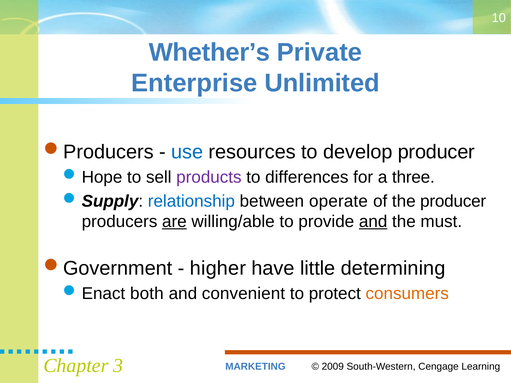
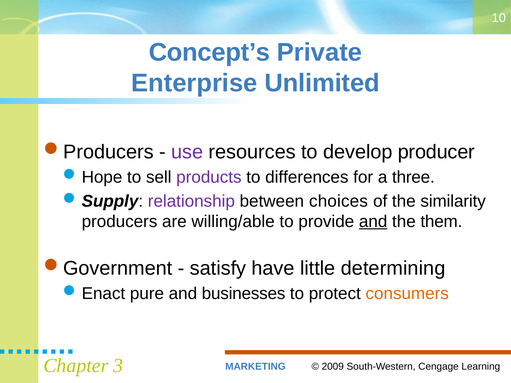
Whether’s: Whether’s -> Concept’s
use colour: blue -> purple
relationship colour: blue -> purple
operate: operate -> choices
the producer: producer -> similarity
are underline: present -> none
must: must -> them
higher: higher -> satisfy
both: both -> pure
convenient: convenient -> businesses
